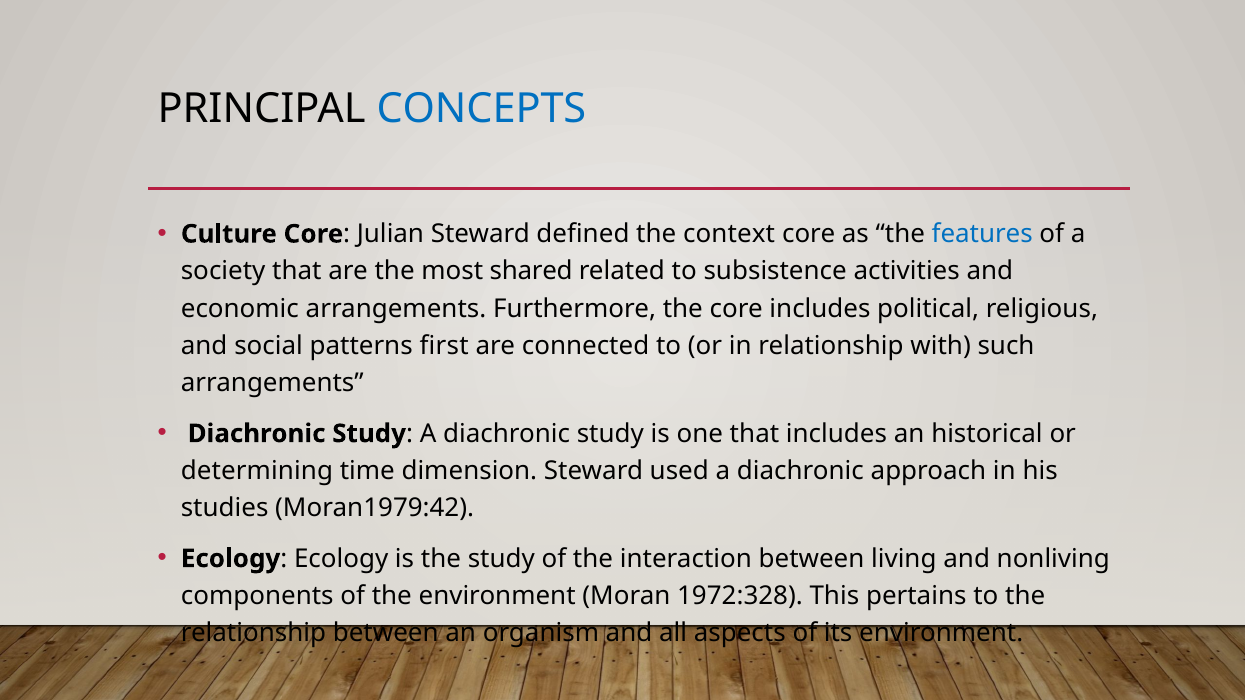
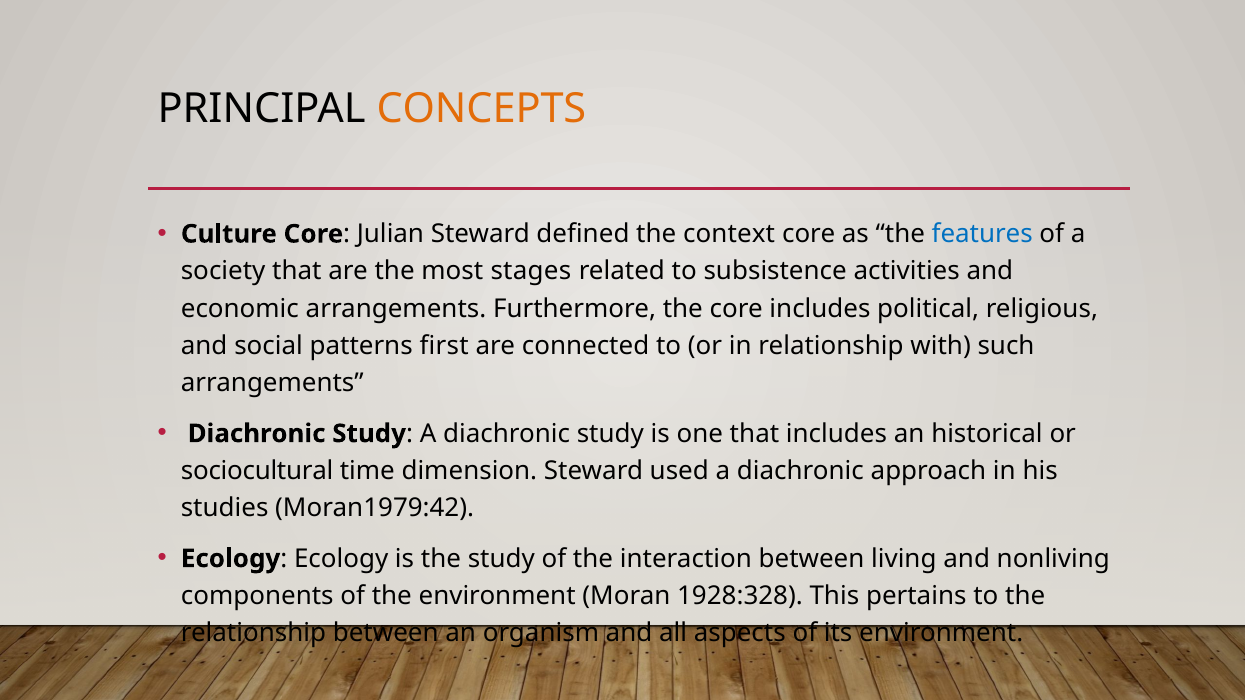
CONCEPTS colour: blue -> orange
shared: shared -> stages
determining: determining -> sociocultural
1972:328: 1972:328 -> 1928:328
